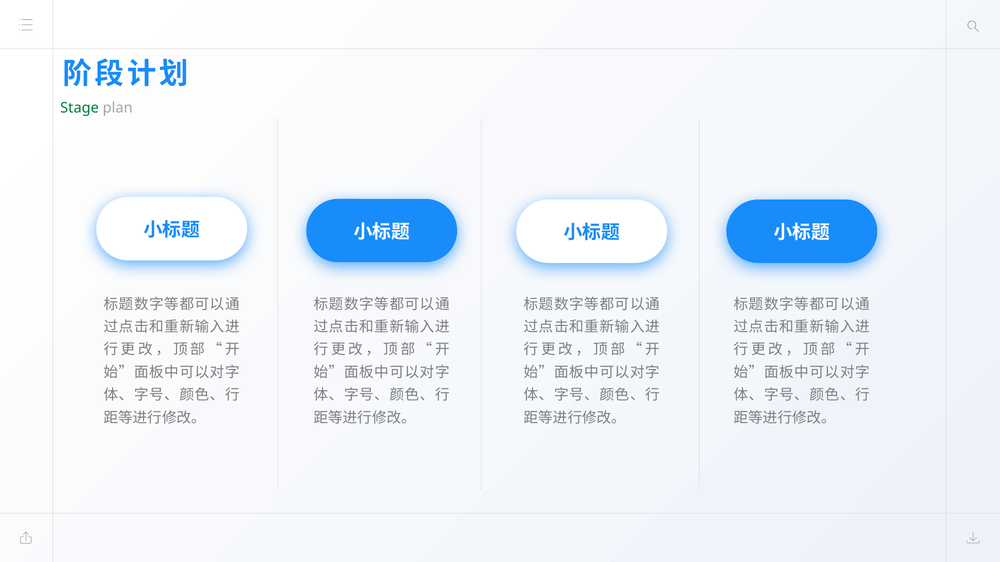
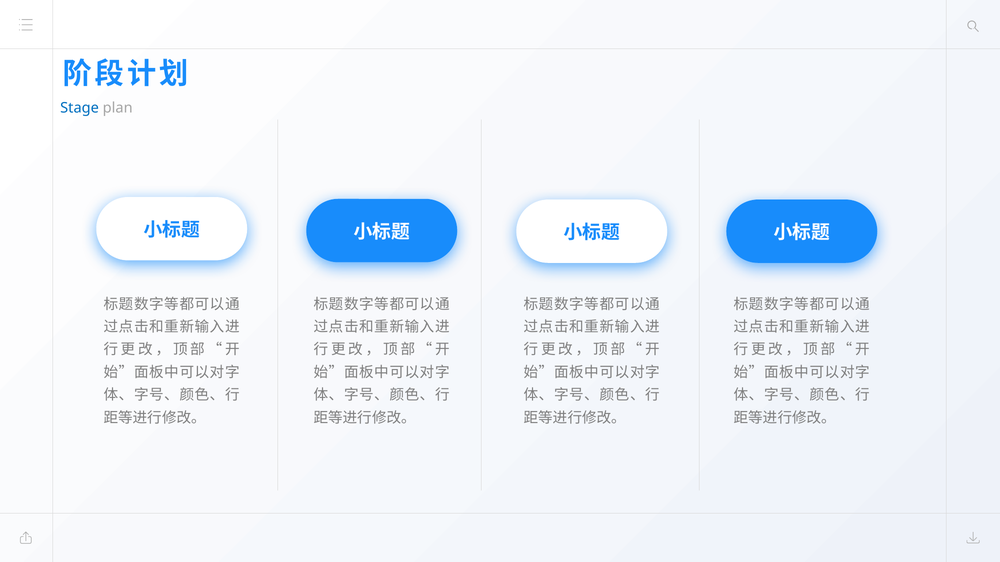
Stage colour: green -> blue
